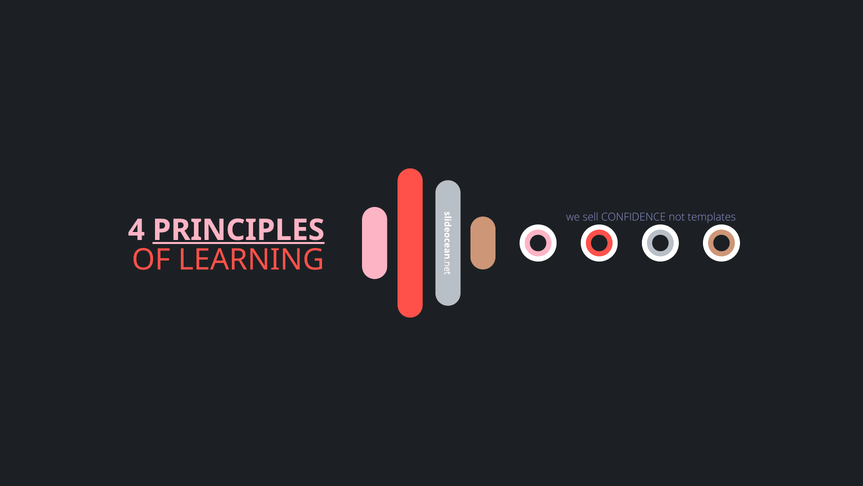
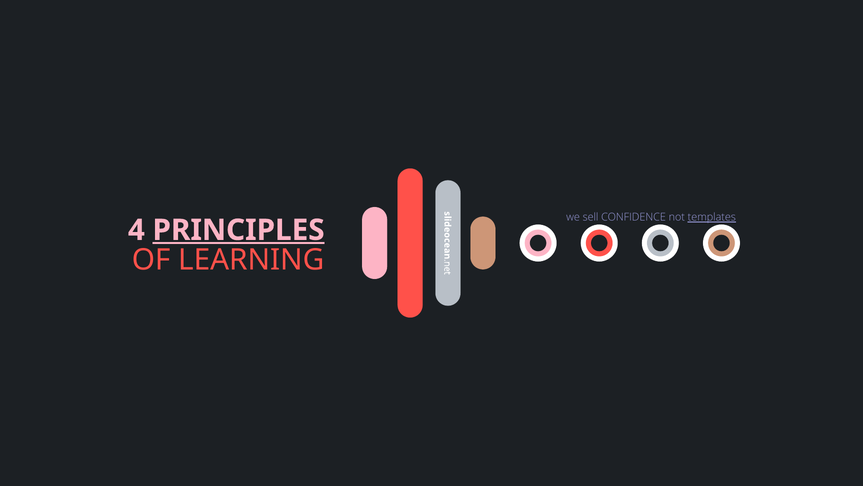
templates underline: none -> present
